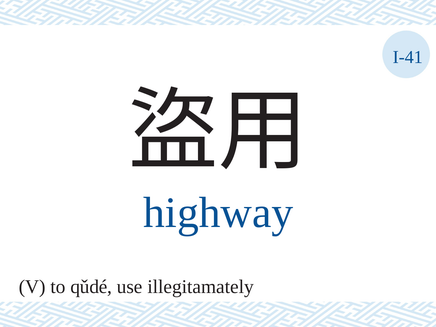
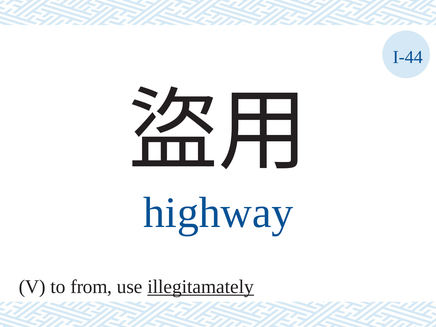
I-41: I-41 -> I-44
qǔdé: qǔdé -> from
illegitamately underline: none -> present
